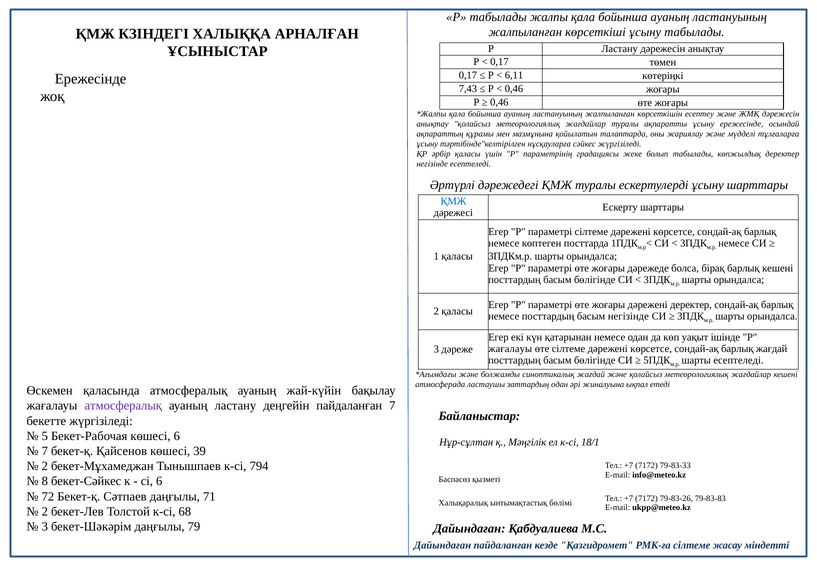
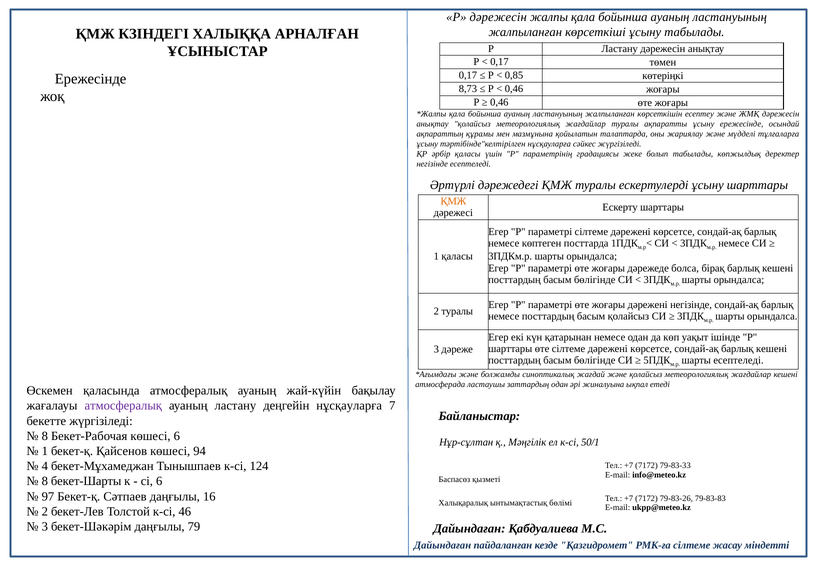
Р табылады: табылады -> дәрежесін
6,11: 6,11 -> 0,85
7,43: 7,43 -> 8,73
ҚМЖ at (453, 201) colour: blue -> orange
дәрежені деректер: деректер -> негізінде
2 қаласы: қаласы -> туралы
басым негізінде: негізінде -> қолайсыз
жағалауы at (510, 348): жағалауы -> шарттары
сондай-ақ барлық жағдай: жағдай -> кешені
деңгейін пайдаланған: пайдаланған -> нұсқауларға
5 at (45, 436): 5 -> 8
18/1: 18/1 -> 50/1
7 at (45, 451): 7 -> 1
39: 39 -> 94
2 at (45, 466): 2 -> 4
794: 794 -> 124
бекет-Сәйкес: бекет-Сәйкес -> бекет-Шарты
72: 72 -> 97
71: 71 -> 16
68: 68 -> 46
